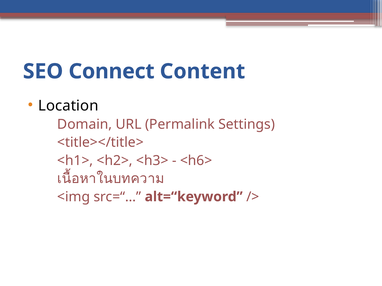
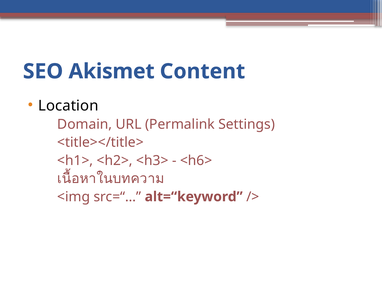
Connect: Connect -> Akismet
